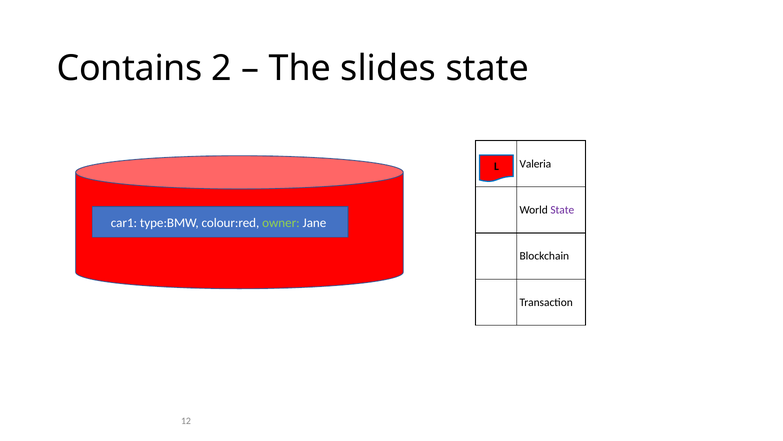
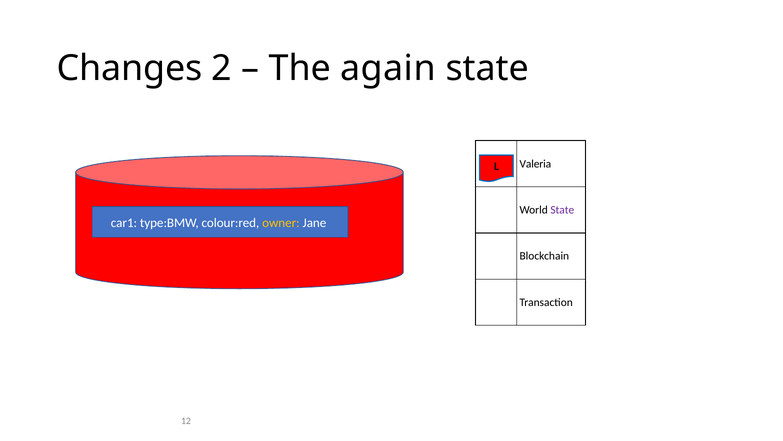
Contains: Contains -> Changes
slides: slides -> again
owner colour: light green -> yellow
